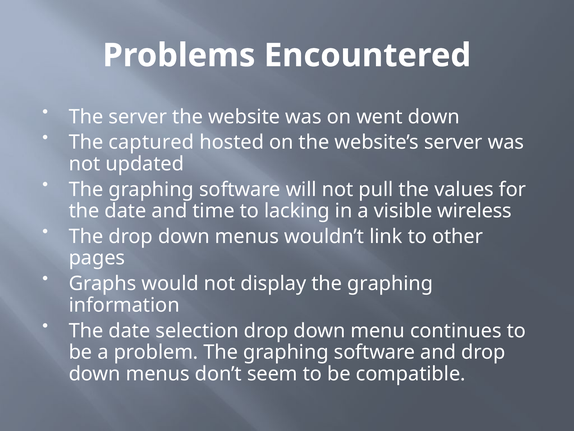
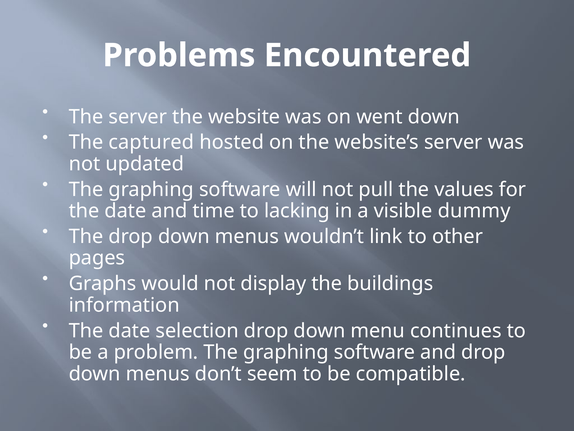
wireless: wireless -> dummy
display the graphing: graphing -> buildings
